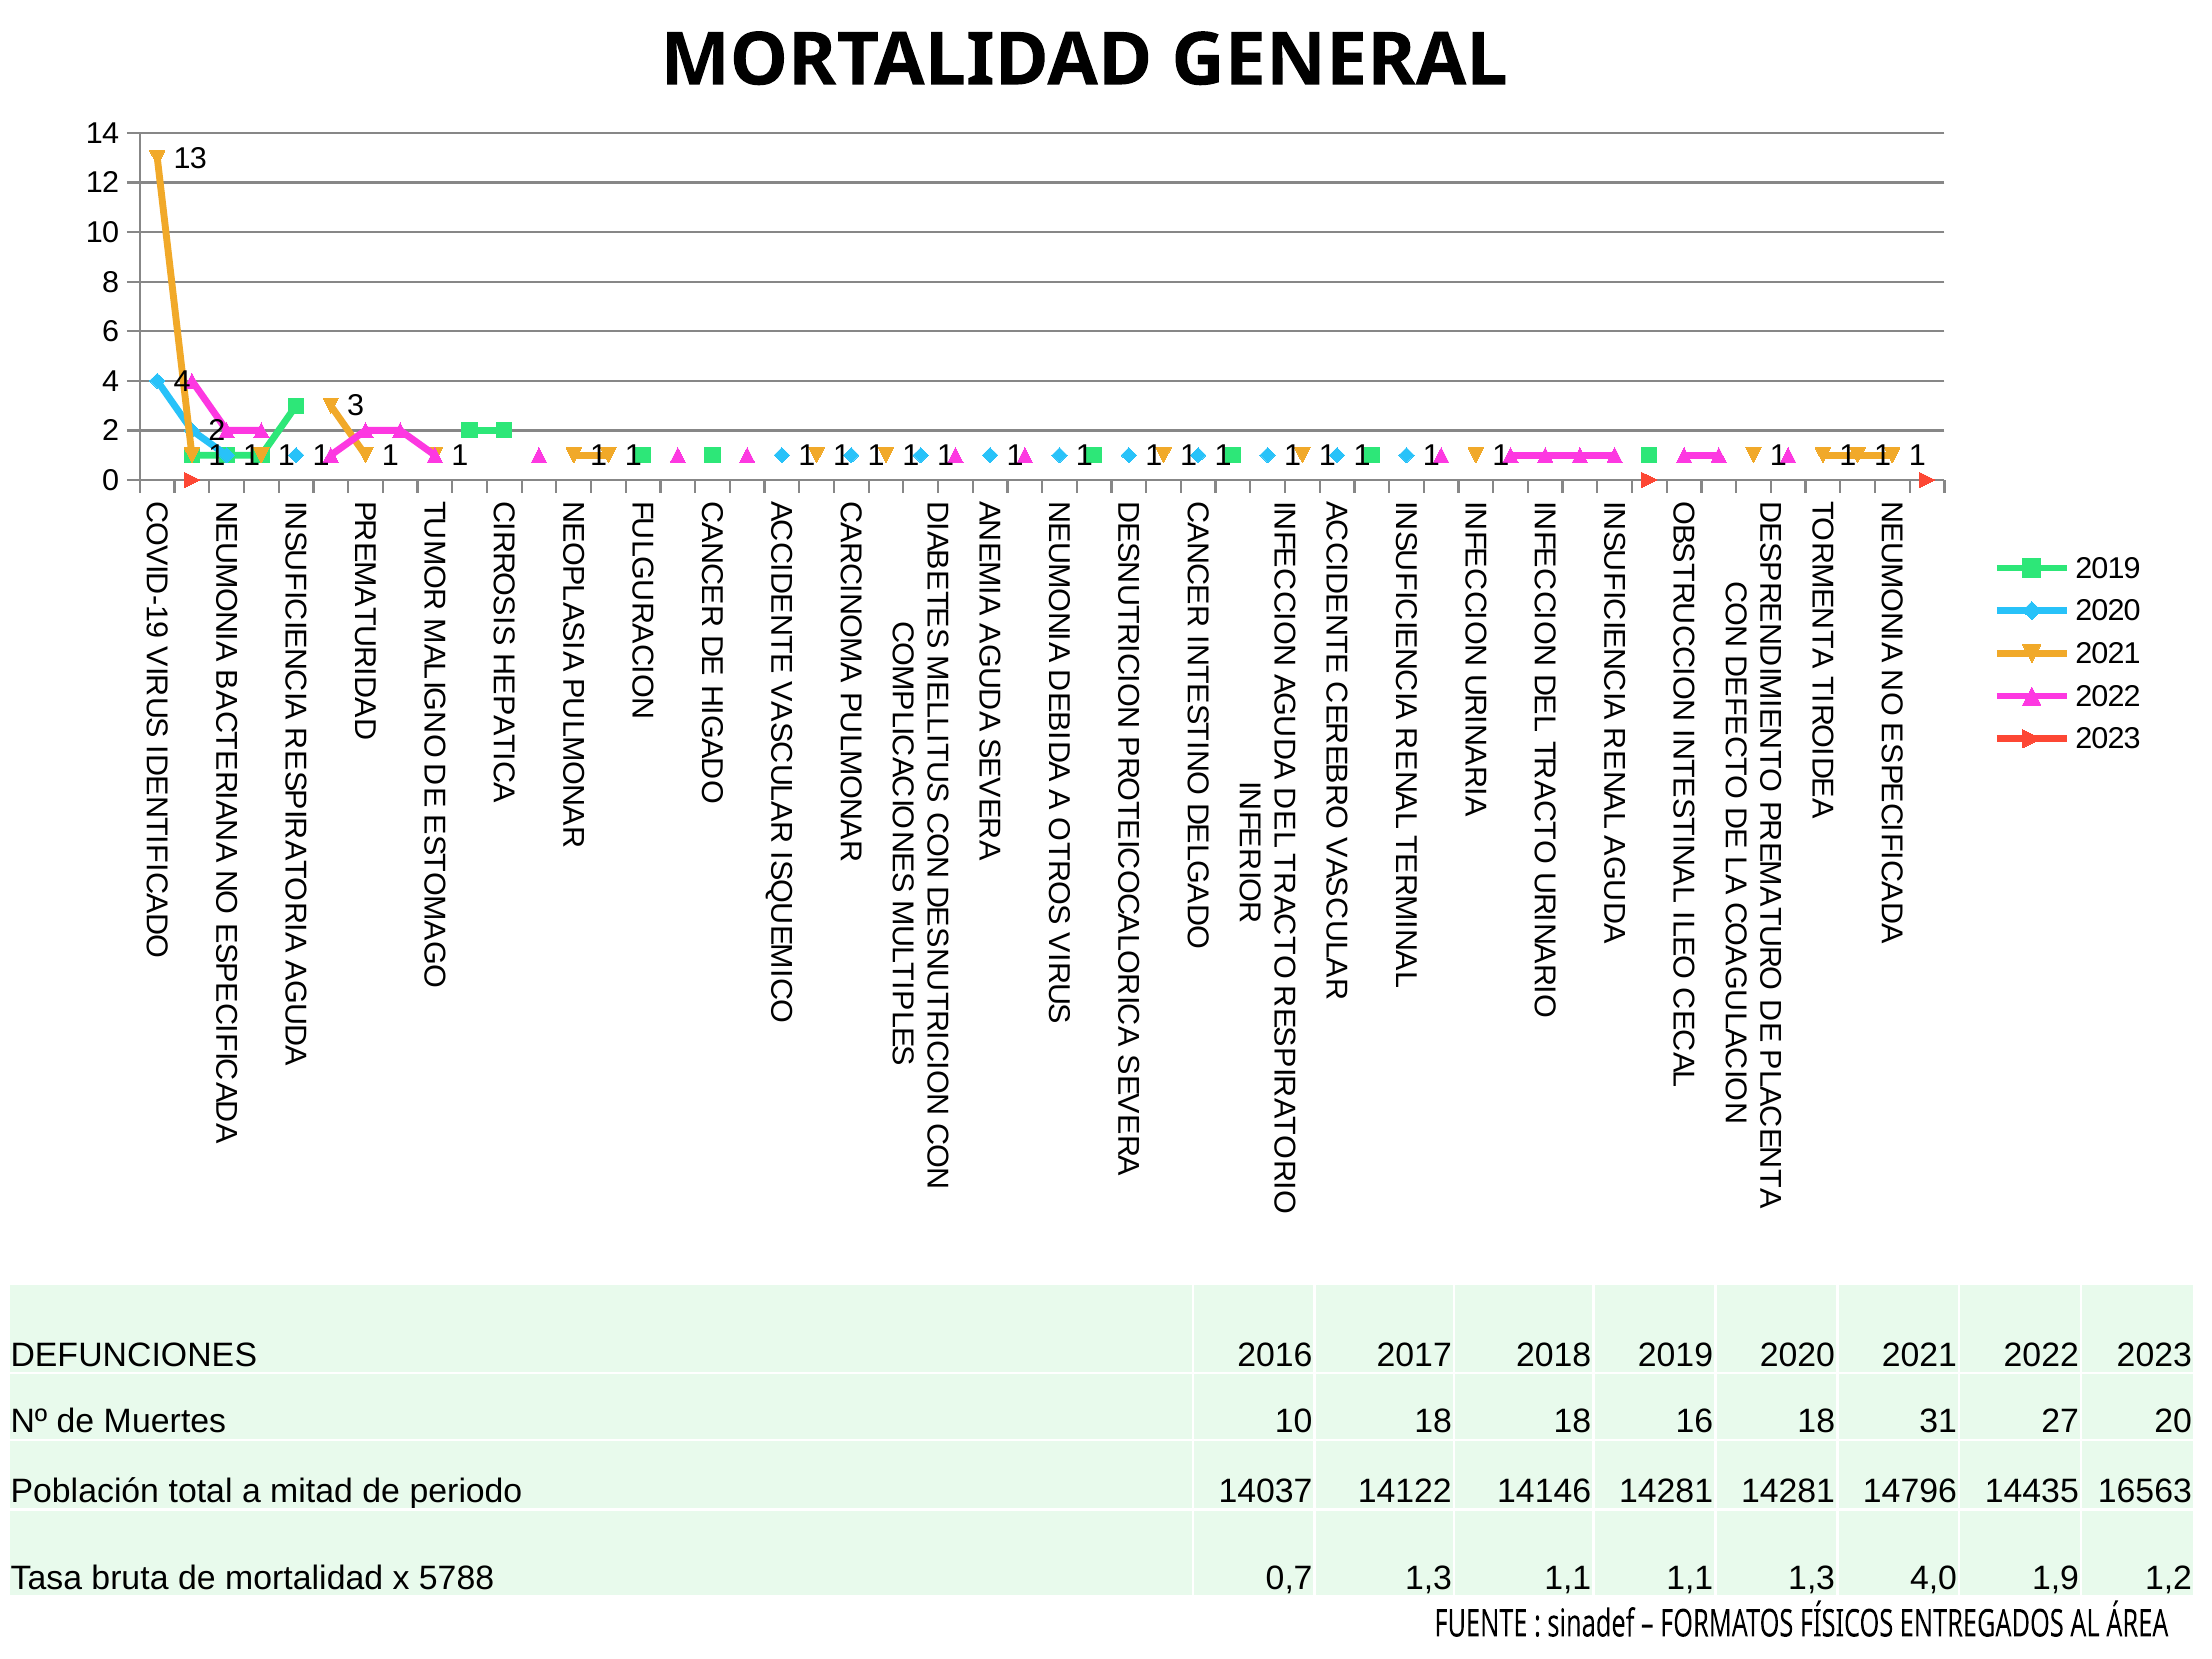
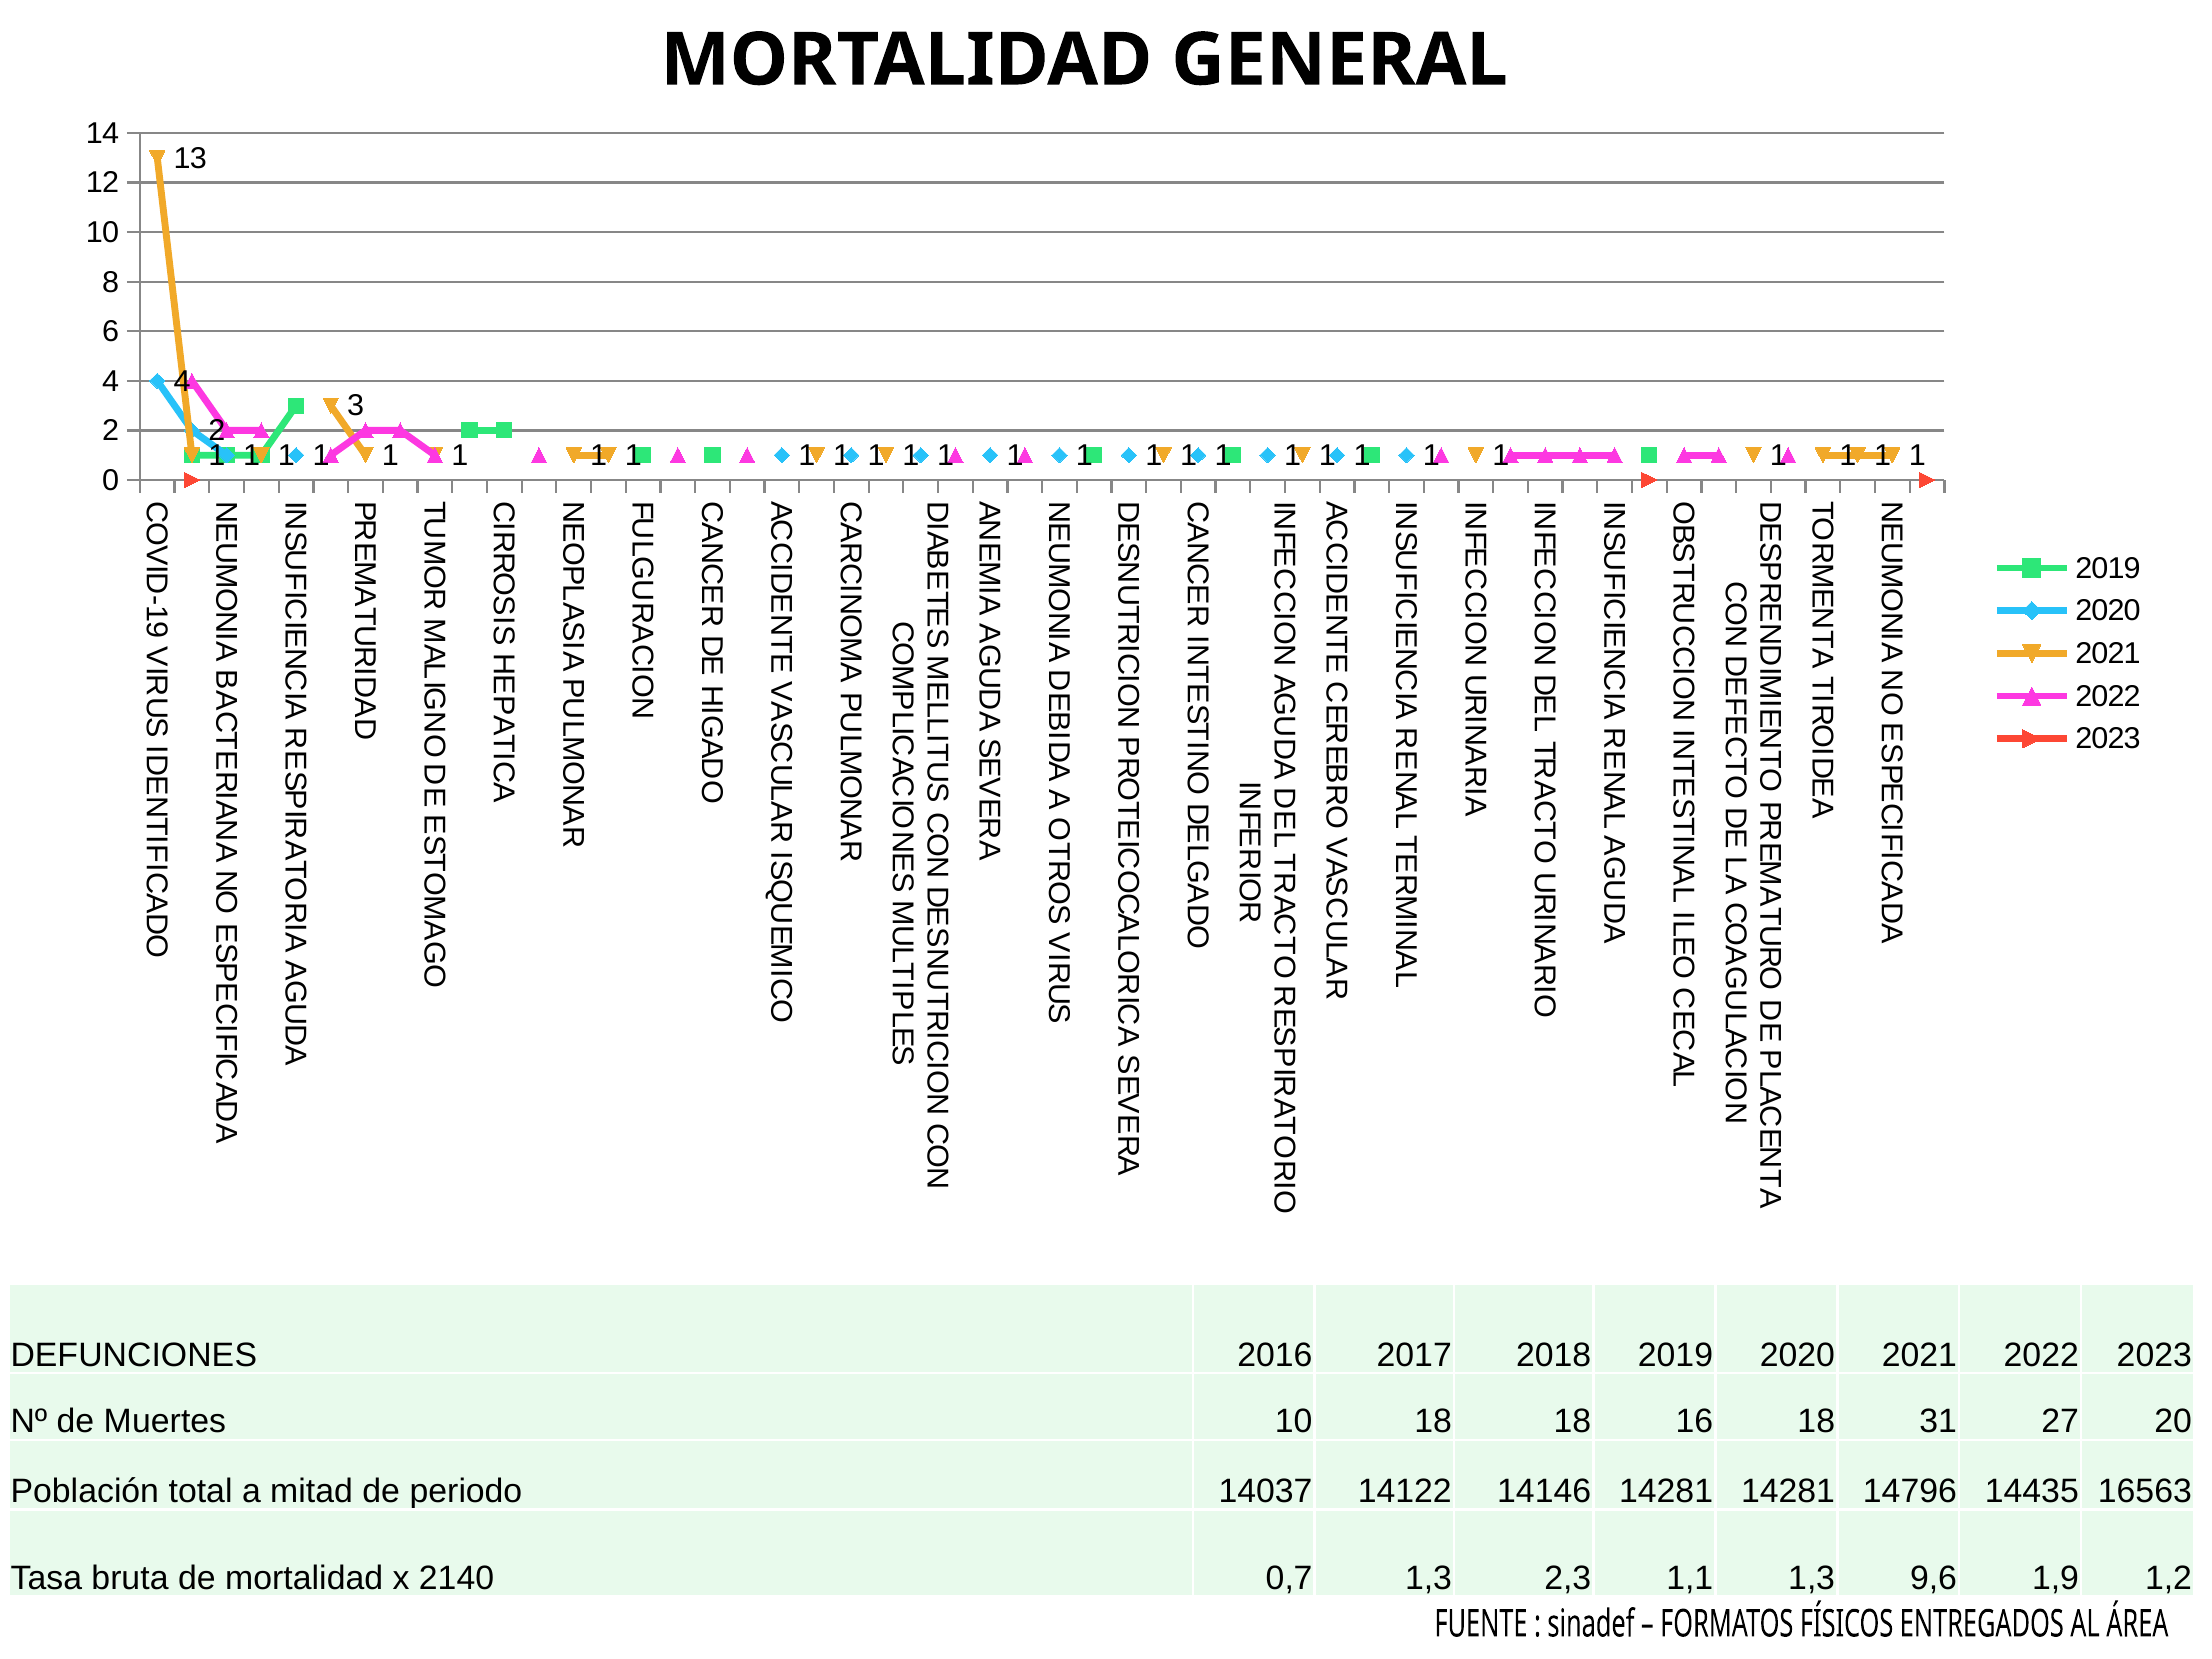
5788: 5788 -> 2140
1,3 1,1: 1,1 -> 2,3
4,0: 4,0 -> 9,6
